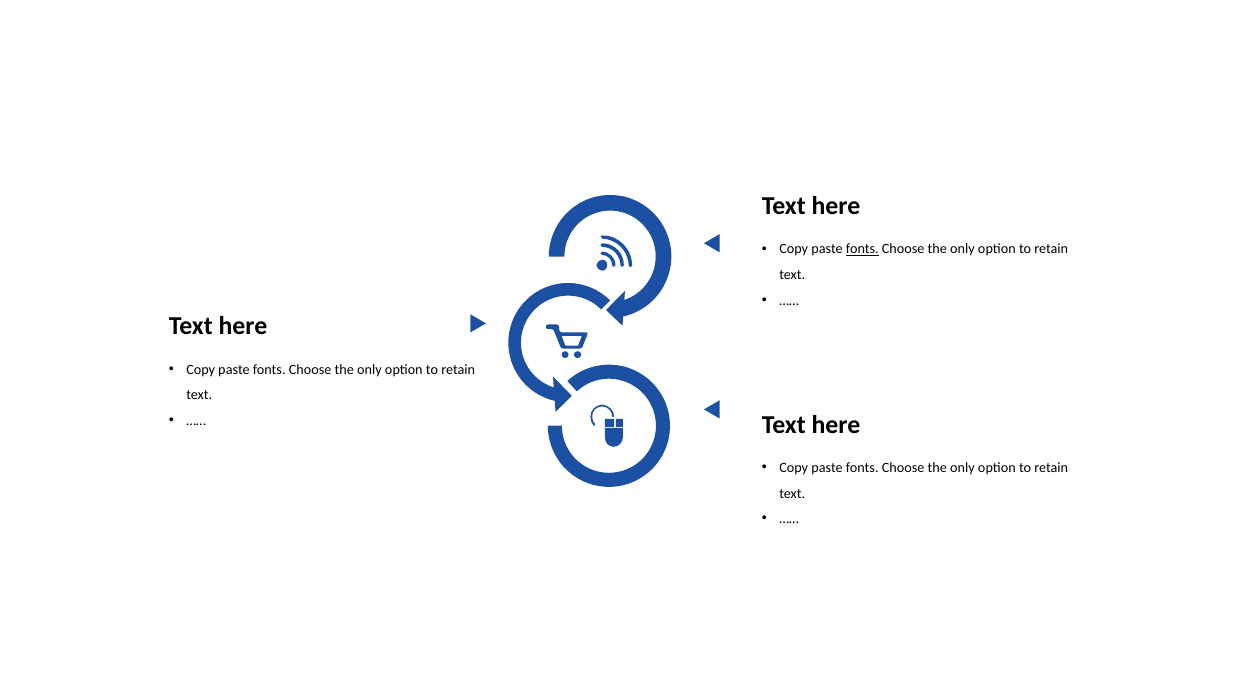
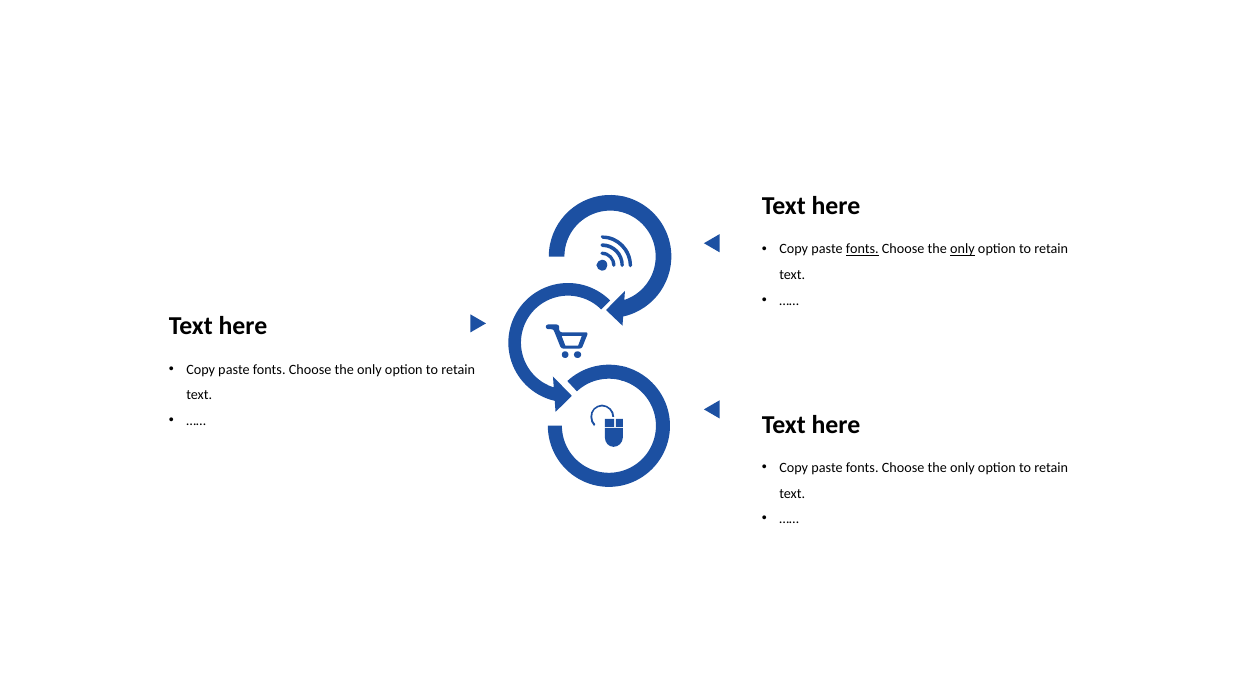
only at (962, 249) underline: none -> present
